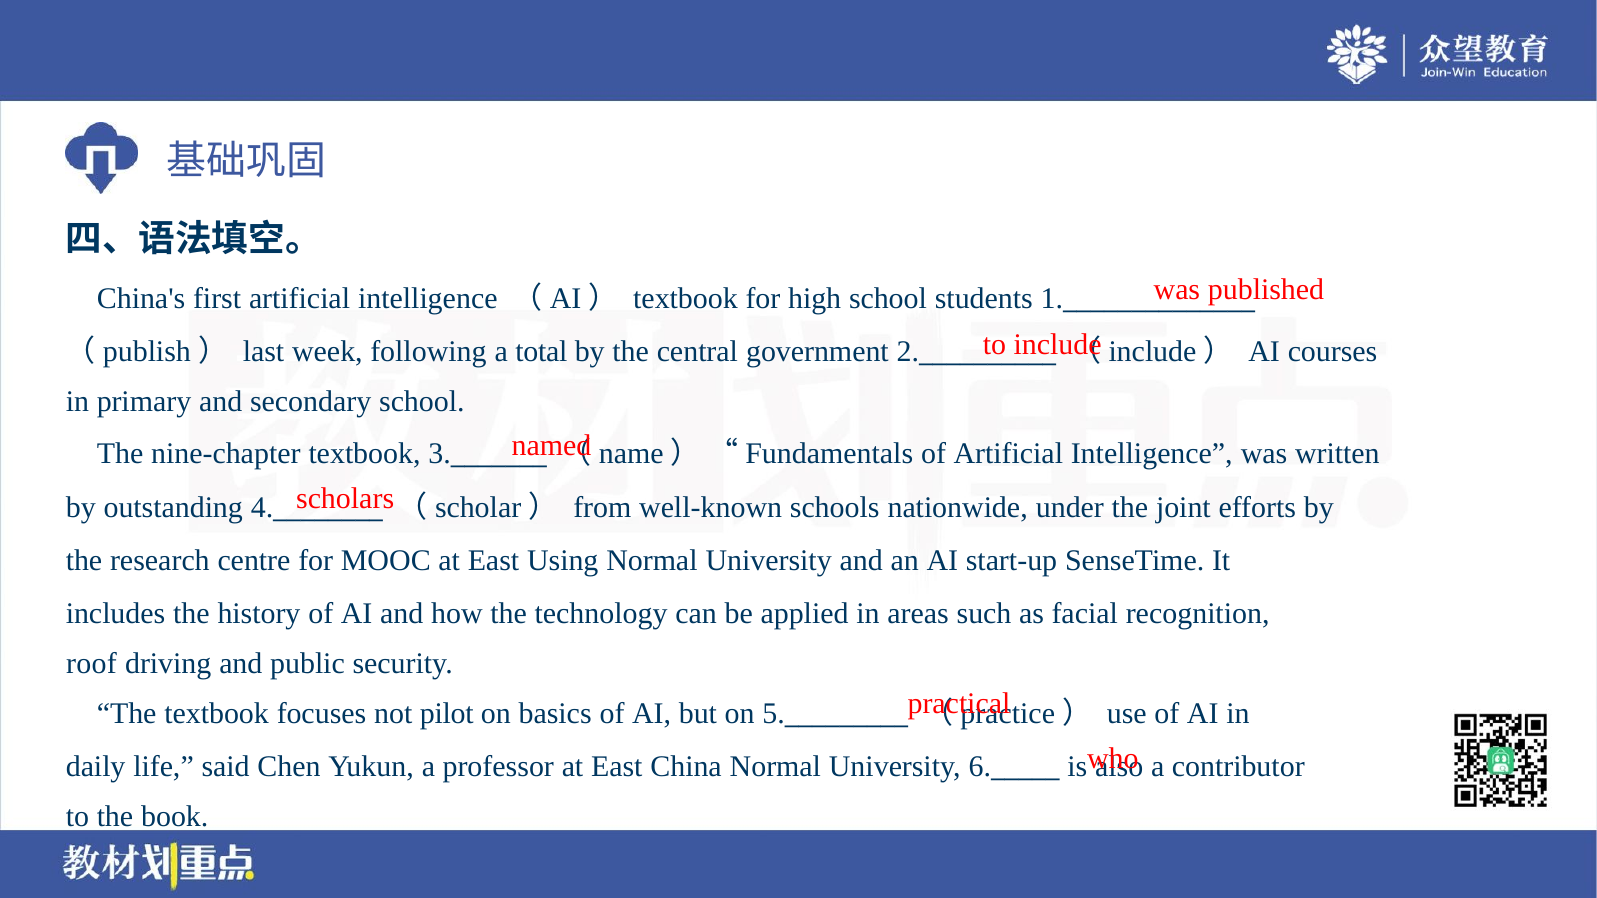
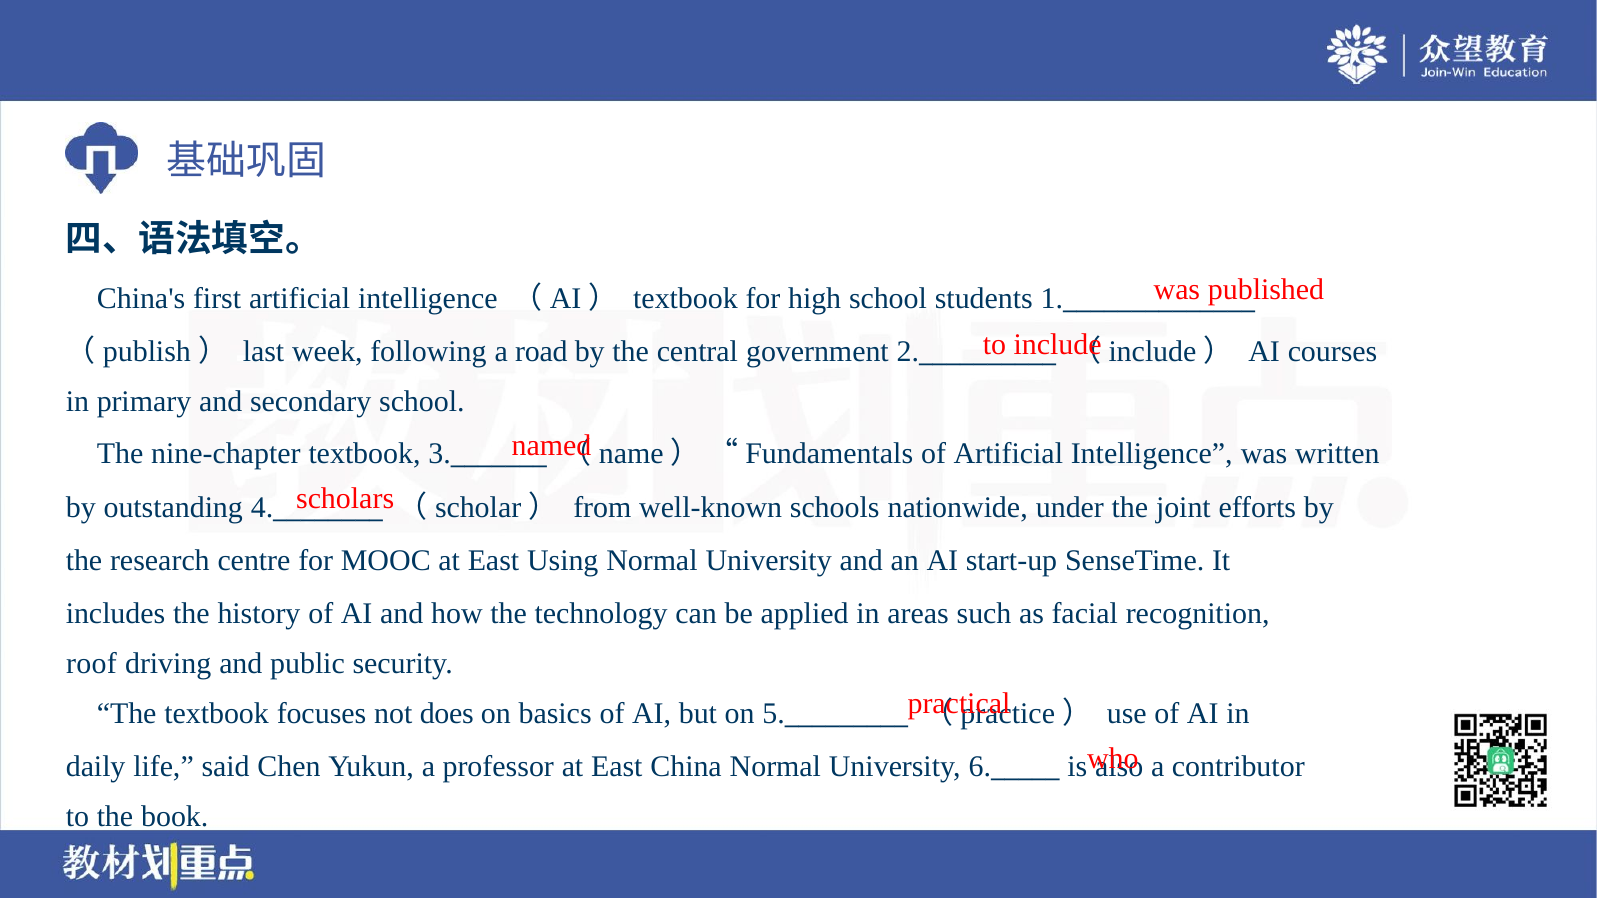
total: total -> road
pilot: pilot -> does
